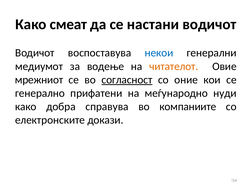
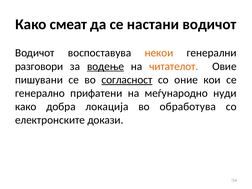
некои colour: blue -> orange
медиумот: медиумот -> разговори
водење underline: none -> present
мрежниот: мрежниот -> пишувани
справува: справува -> локација
компаниите: компаниите -> обработува
